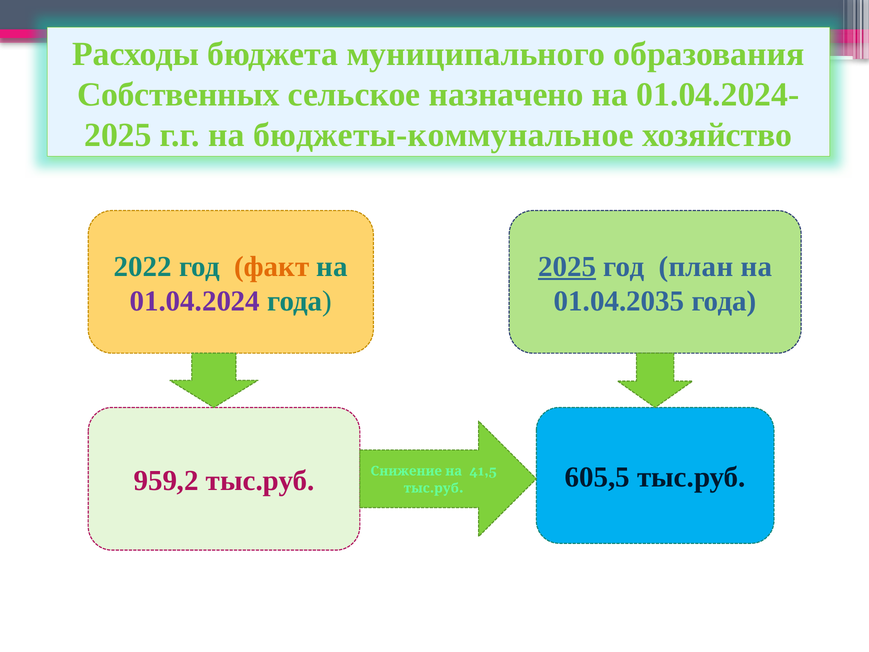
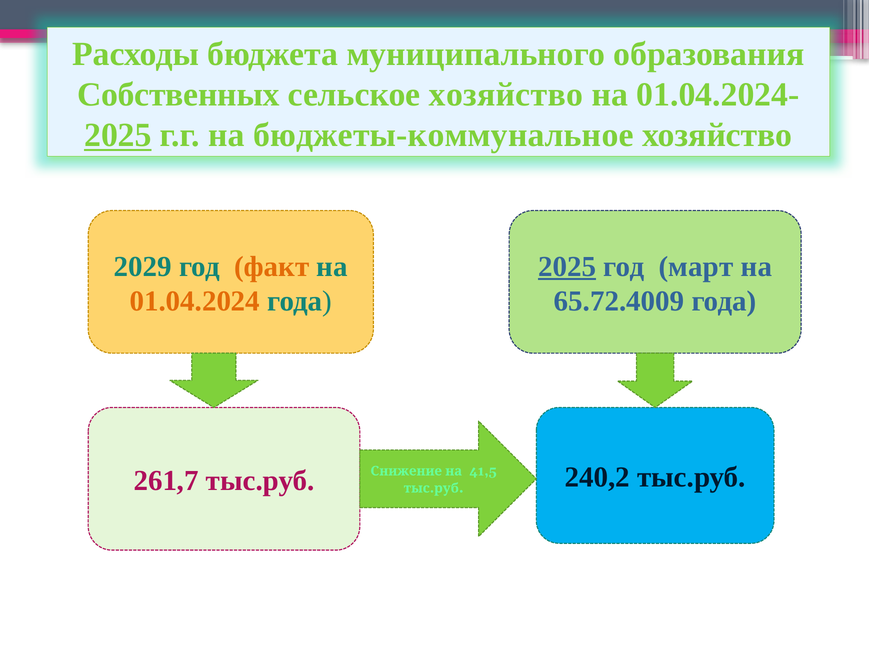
сельское назначено: назначено -> хозяйство
2025 at (118, 135) underline: none -> present
2022: 2022 -> 2029
план: план -> март
01.04.2024 colour: purple -> orange
01.04.2035: 01.04.2035 -> 65.72.4009
959,2: 959,2 -> 261,7
605,5: 605,5 -> 240,2
